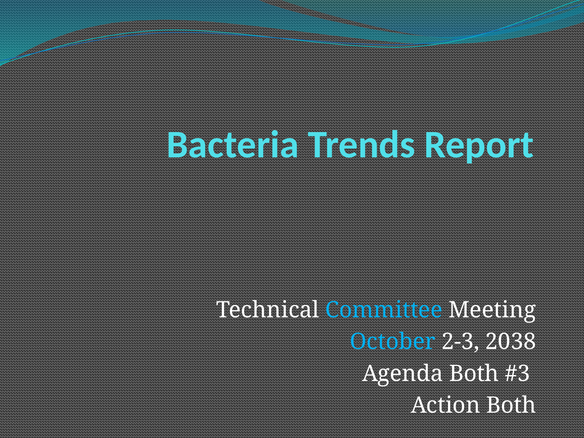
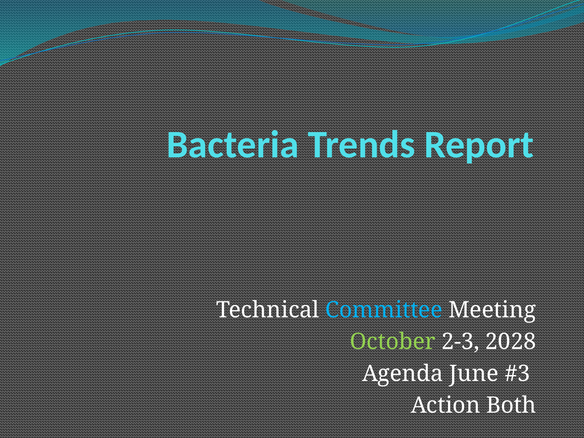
October colour: light blue -> light green
2038: 2038 -> 2028
Agenda Both: Both -> June
